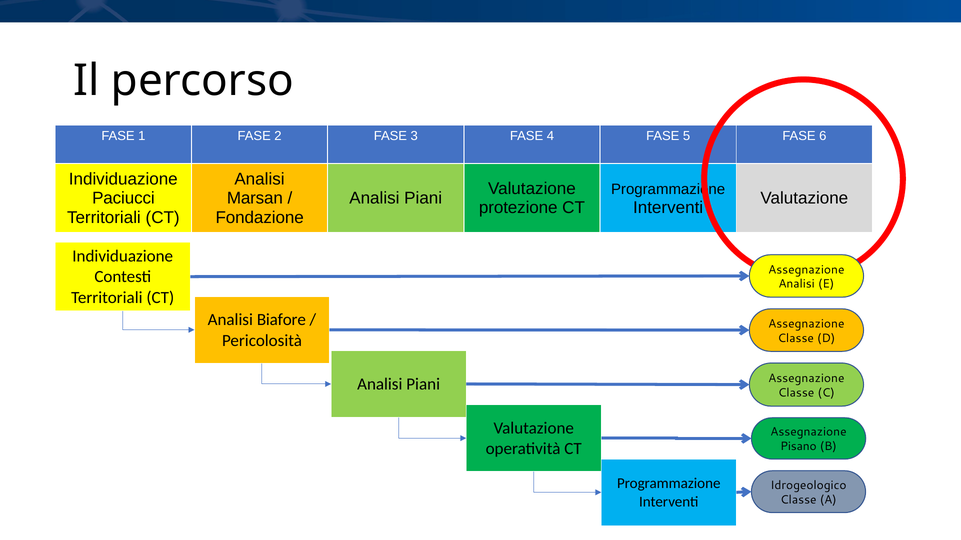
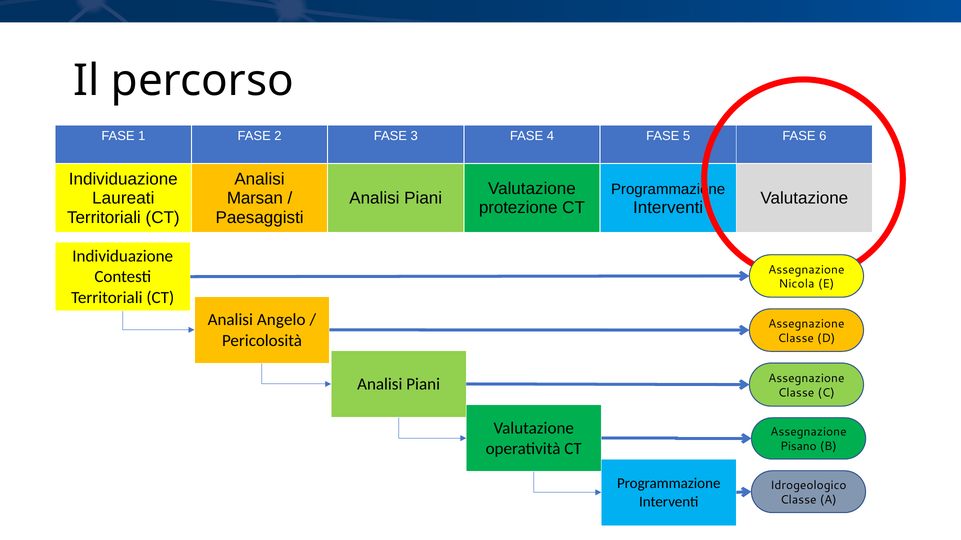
Paciucci: Paciucci -> Laureati
Fondazione: Fondazione -> Paesaggisti
Analisi at (797, 284): Analisi -> Nicola
Biafore: Biafore -> Angelo
